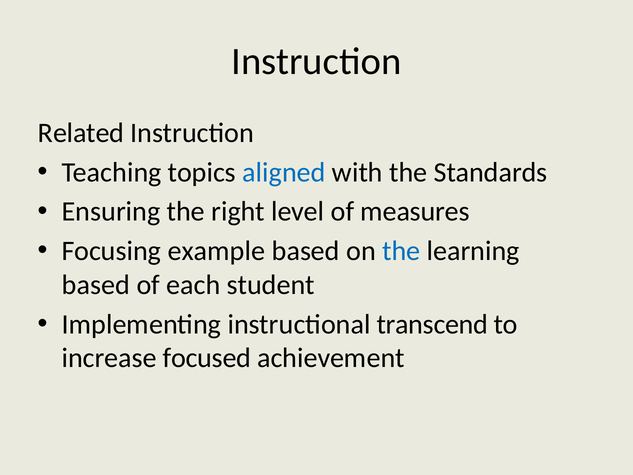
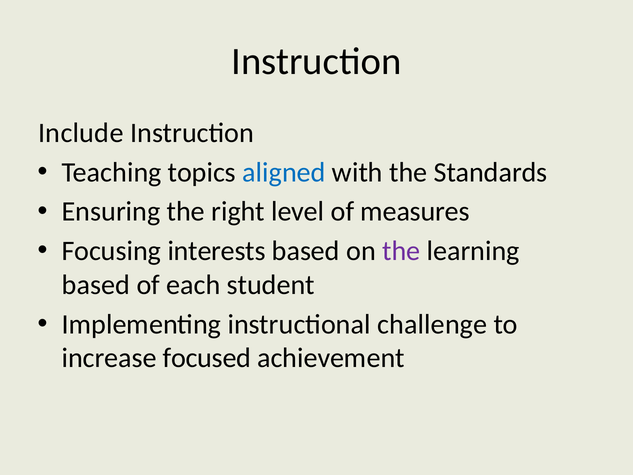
Related: Related -> Include
example: example -> interests
the at (401, 251) colour: blue -> purple
transcend: transcend -> challenge
